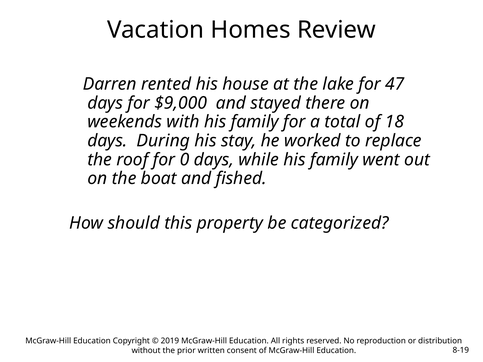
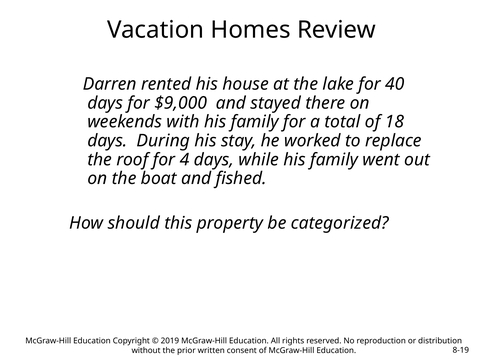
47: 47 -> 40
0: 0 -> 4
